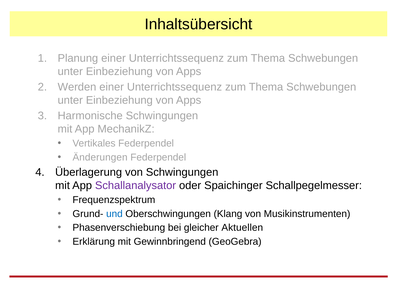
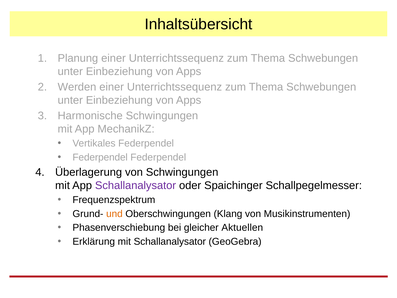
Änderungen at (100, 157): Änderungen -> Federpendel
und colour: blue -> orange
mit Gewinnbringend: Gewinnbringend -> Schallanalysator
